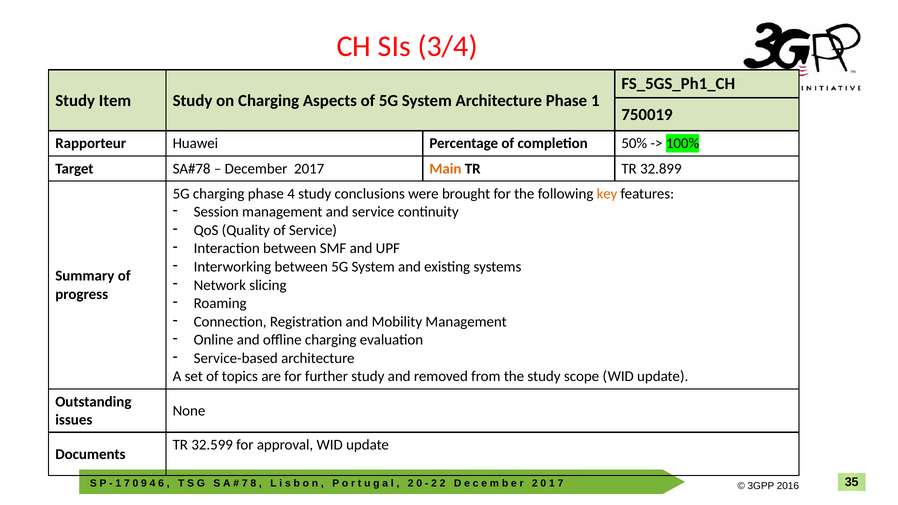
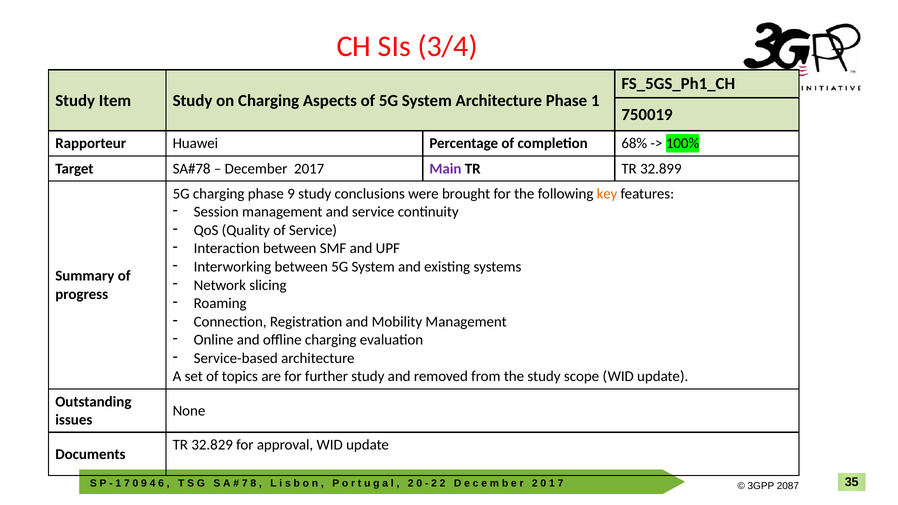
50%: 50% -> 68%
Main colour: orange -> purple
phase 4: 4 -> 9
32.599: 32.599 -> 32.829
2016: 2016 -> 2087
